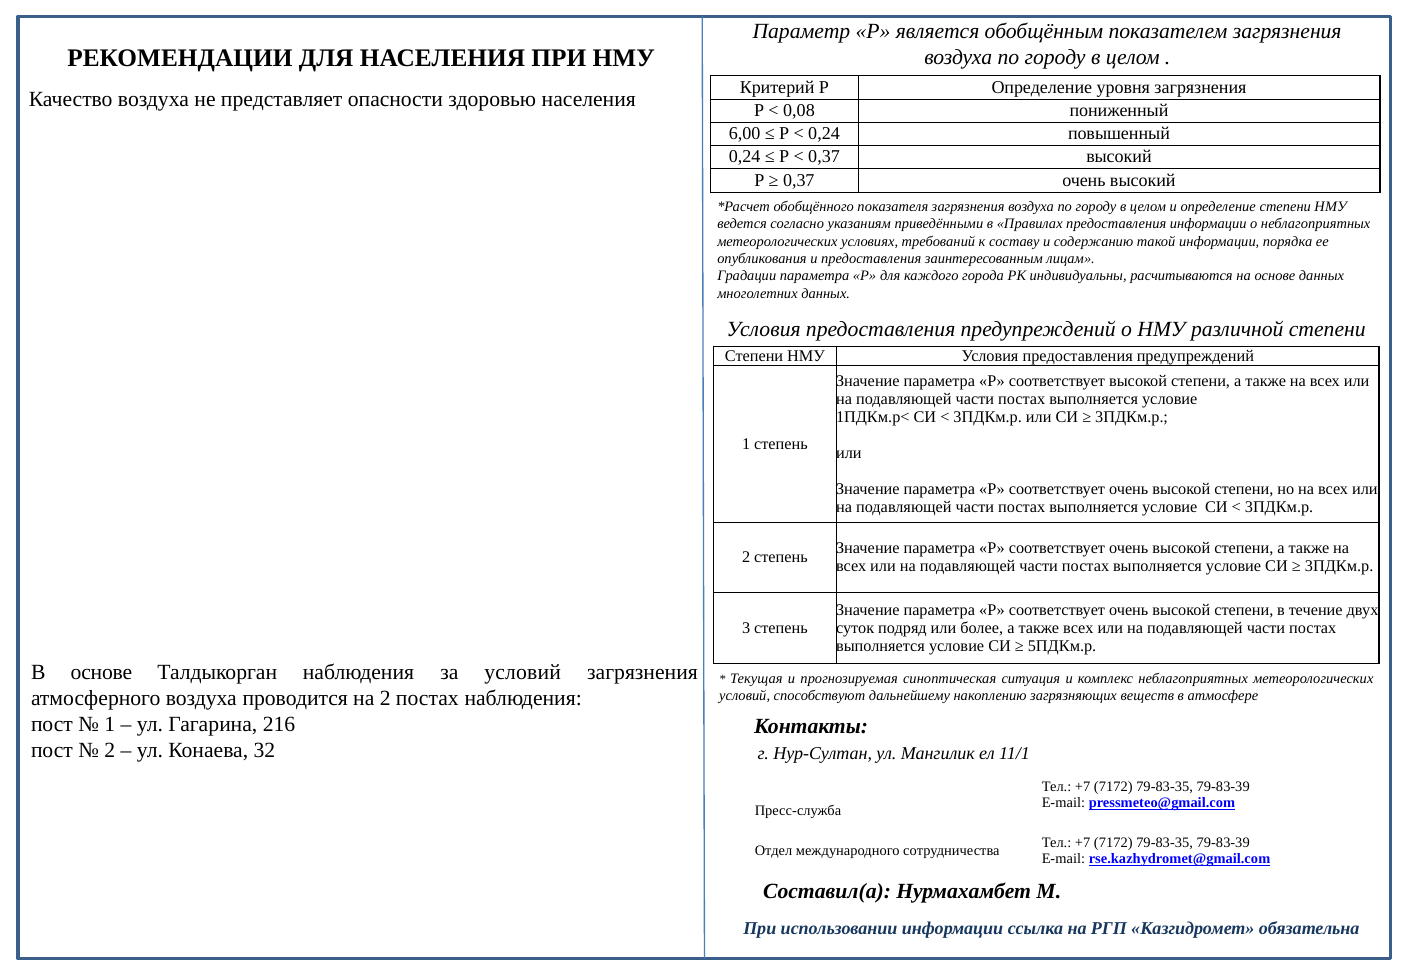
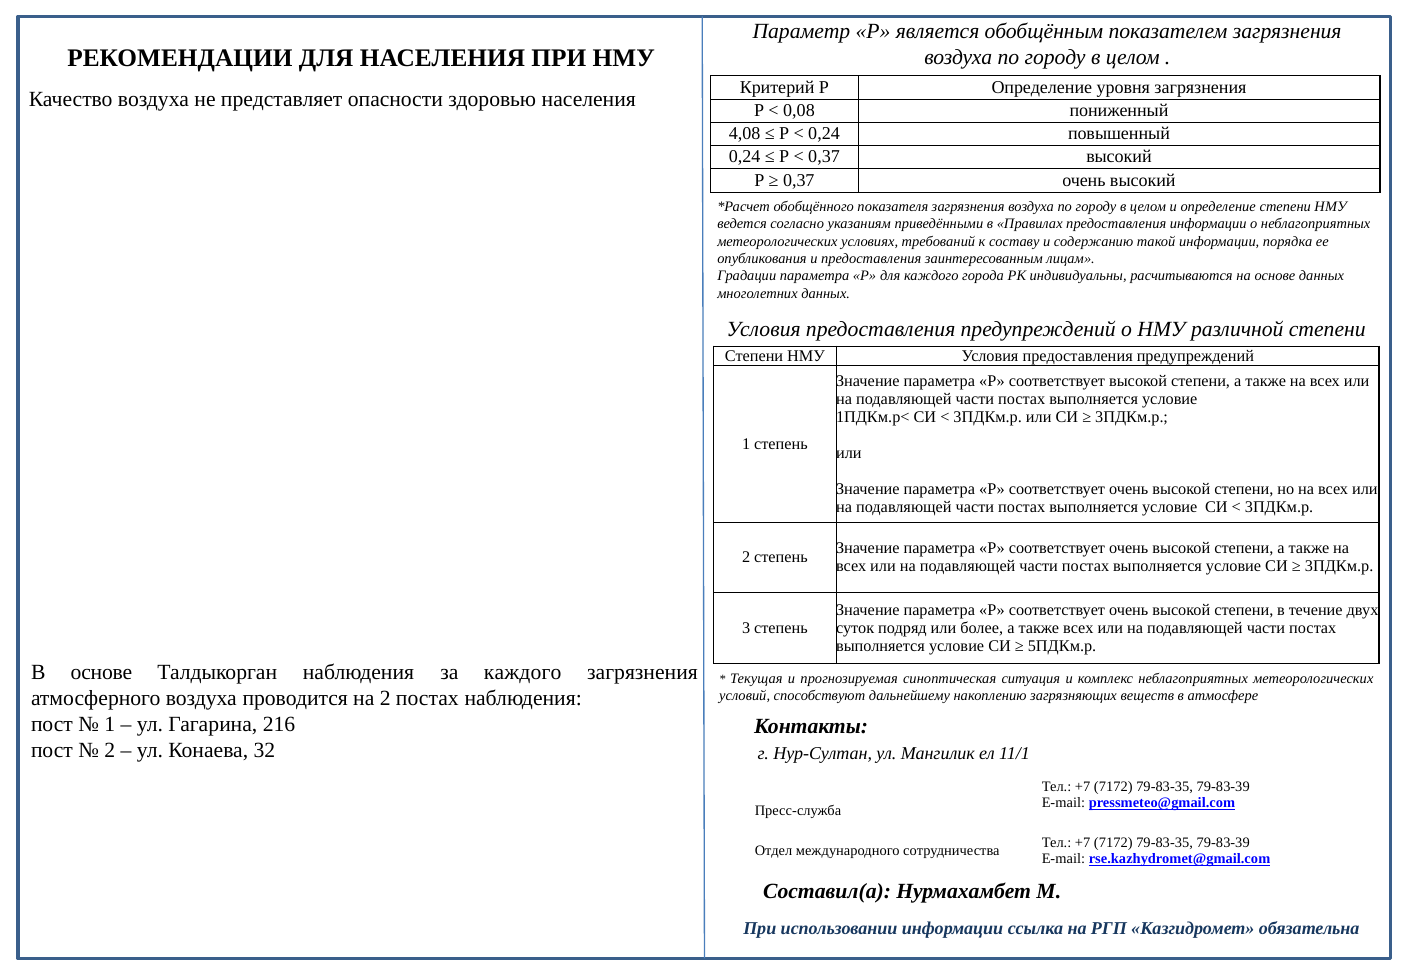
6,00: 6,00 -> 4,08
за условий: условий -> каждого
